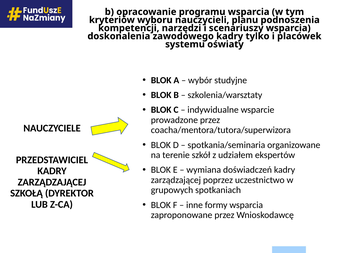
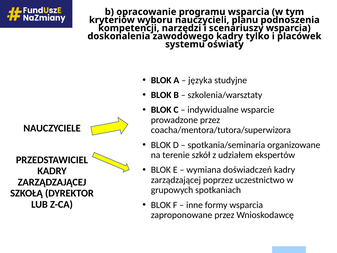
wybór: wybór -> języka
